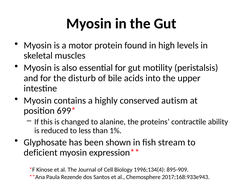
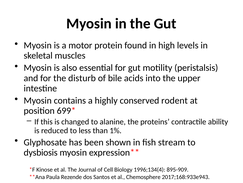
autism: autism -> rodent
deficient: deficient -> dysbiosis
